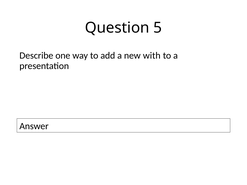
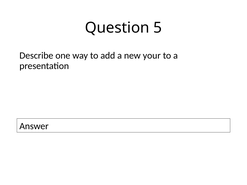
with: with -> your
